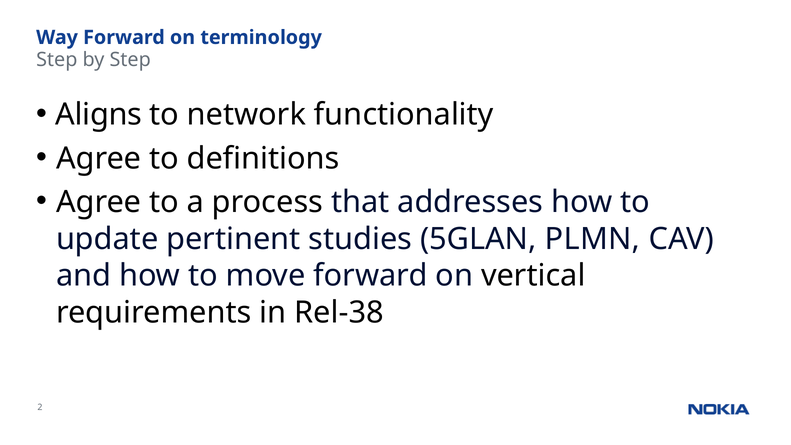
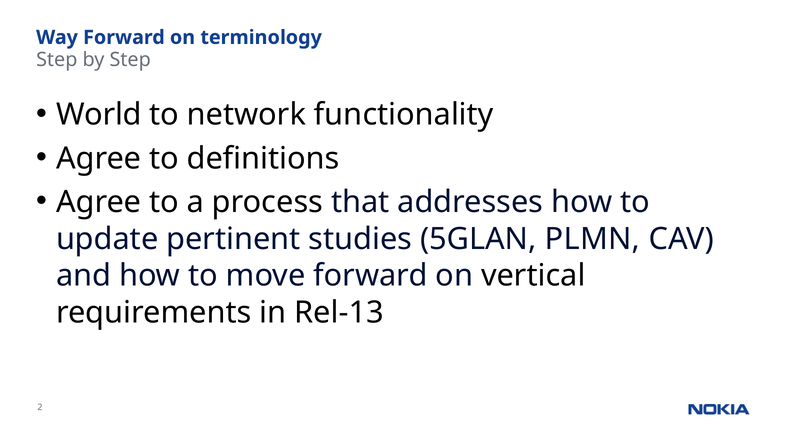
Aligns: Aligns -> World
Rel-38: Rel-38 -> Rel-13
